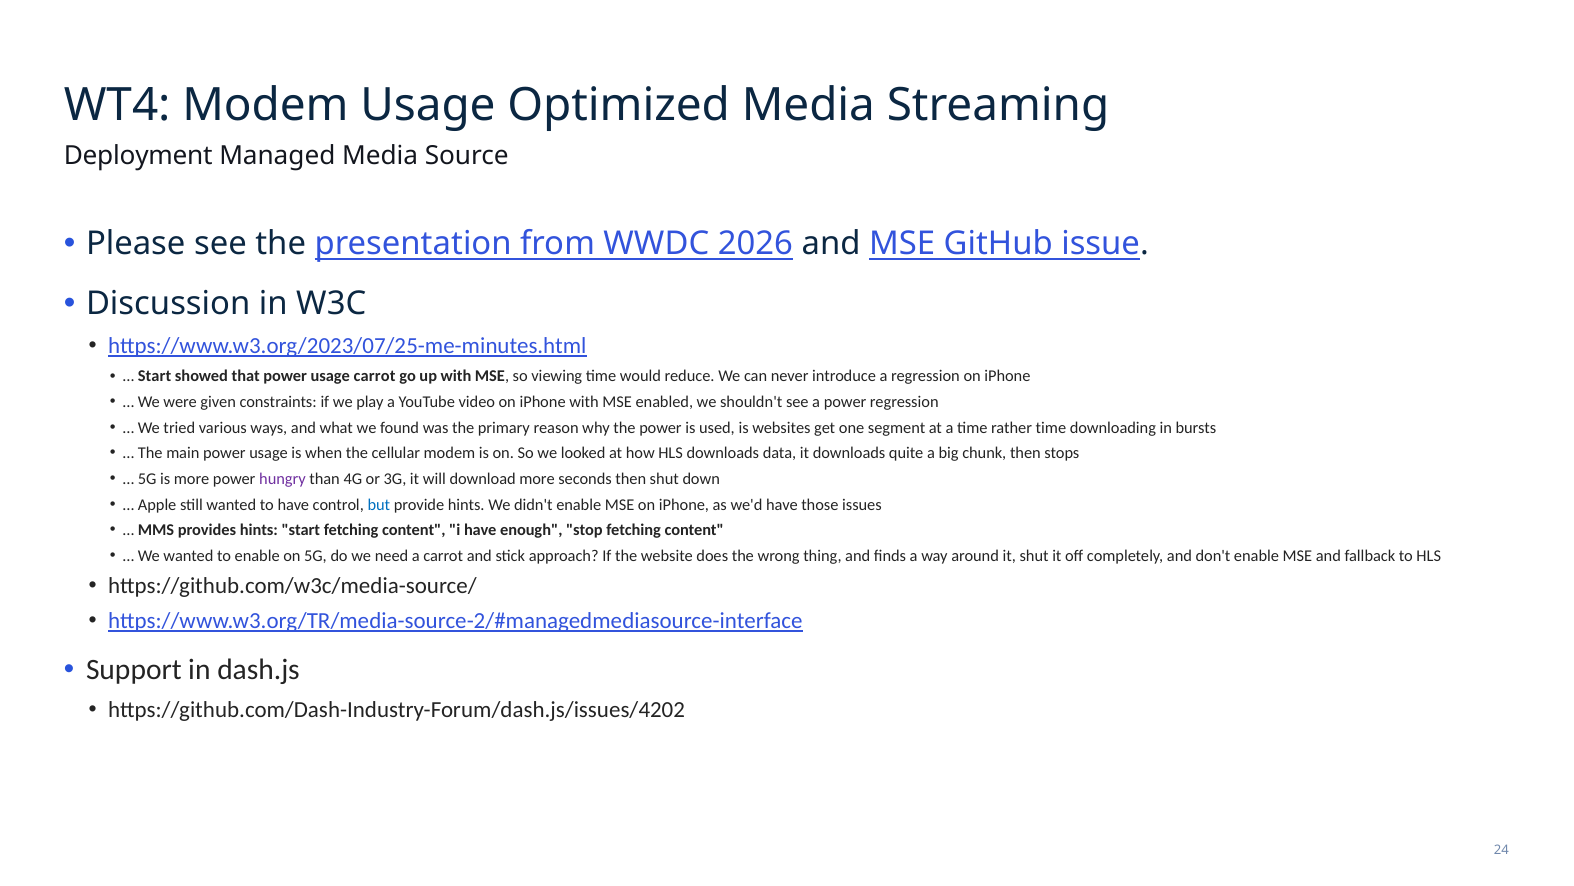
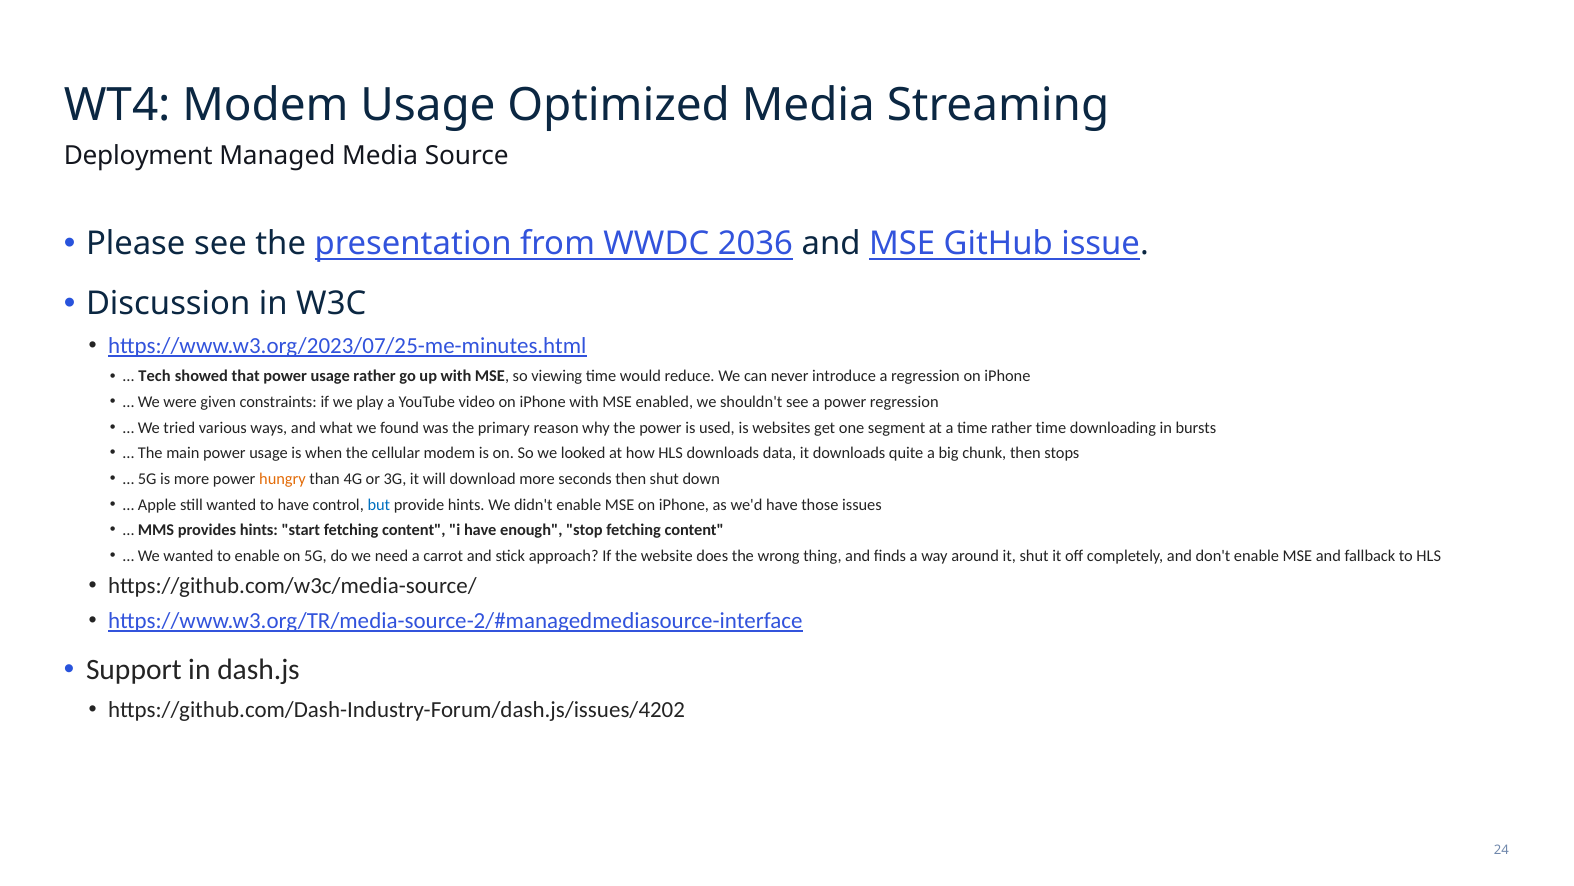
2026: 2026 -> 2036
Start at (155, 376): Start -> Tech
usage carrot: carrot -> rather
hungry colour: purple -> orange
